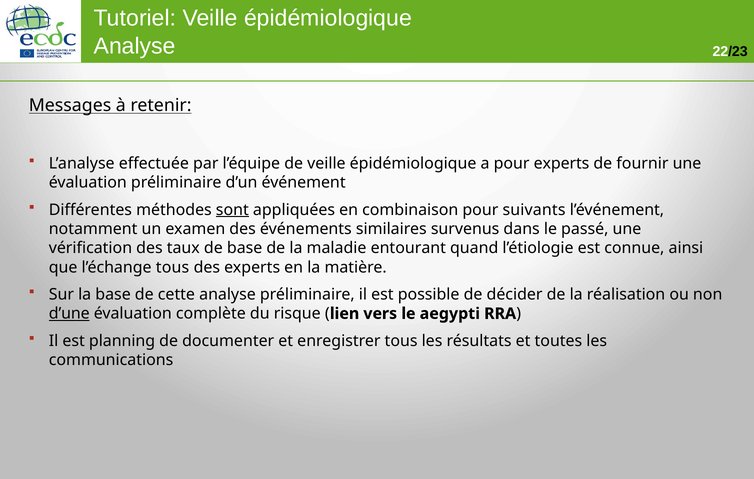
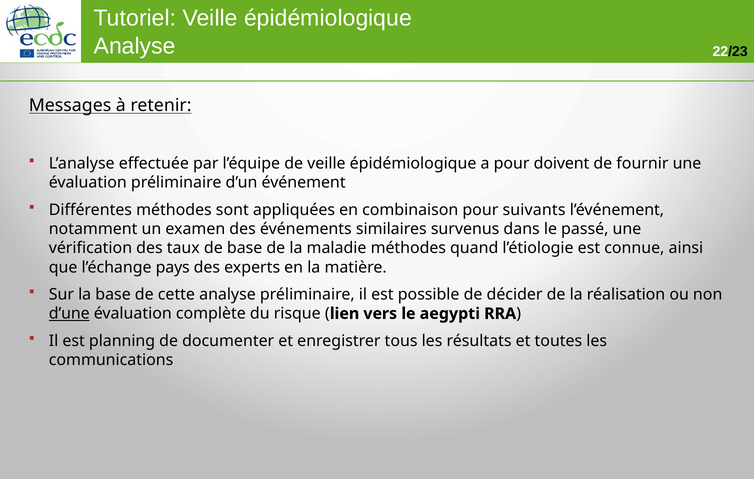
pour experts: experts -> doivent
sont underline: present -> none
maladie entourant: entourant -> méthodes
l’échange tous: tous -> pays
